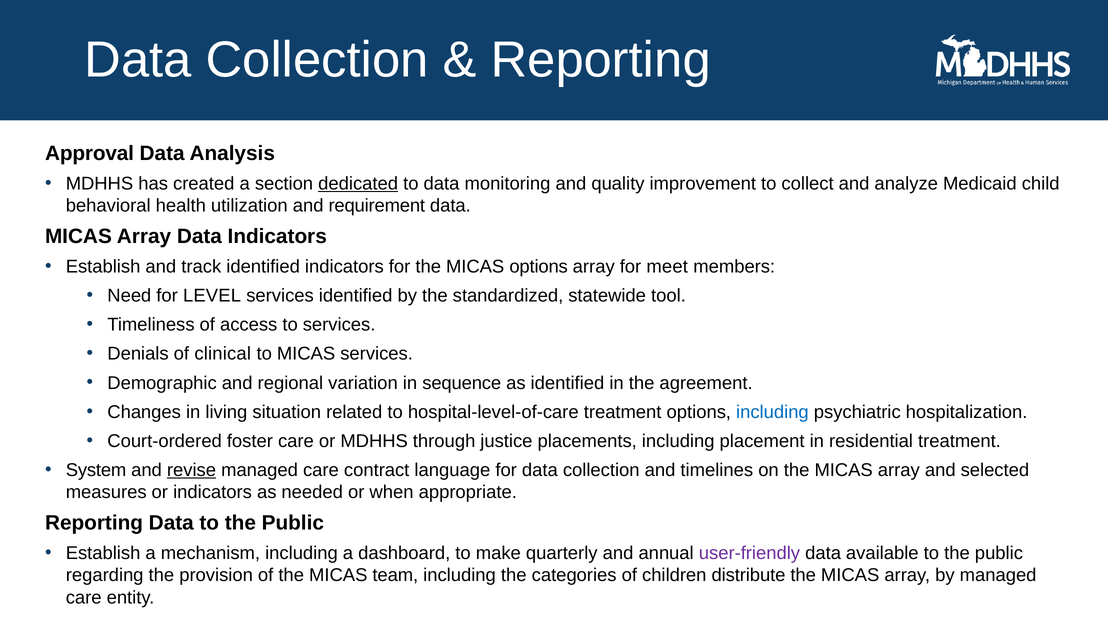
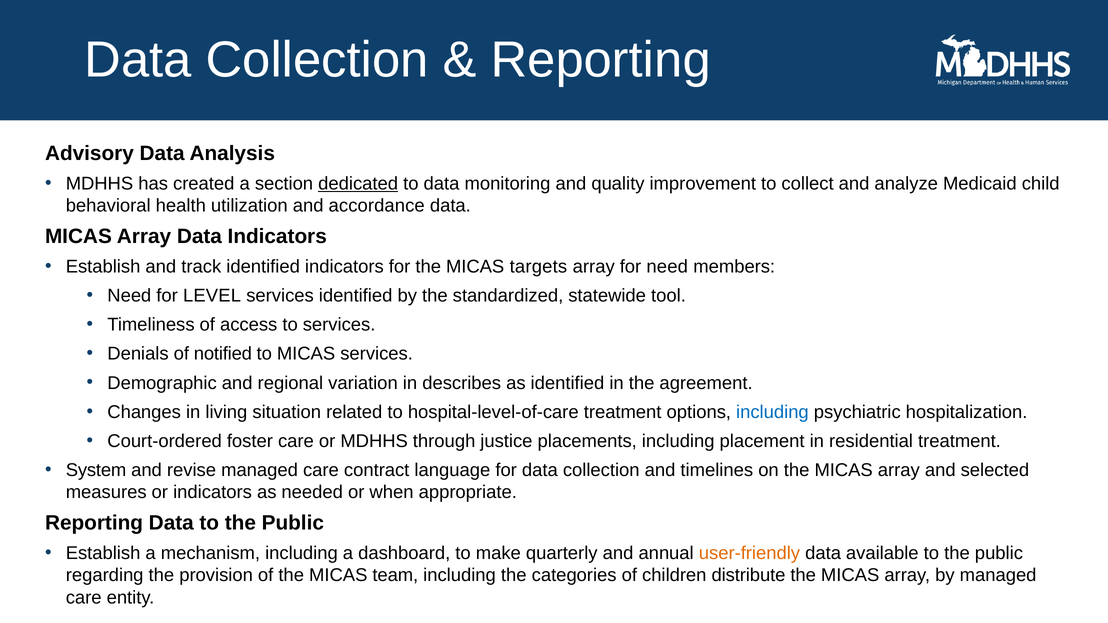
Approval: Approval -> Advisory
requirement: requirement -> accordance
MICAS options: options -> targets
for meet: meet -> need
clinical: clinical -> notified
sequence: sequence -> describes
revise underline: present -> none
user-friendly colour: purple -> orange
